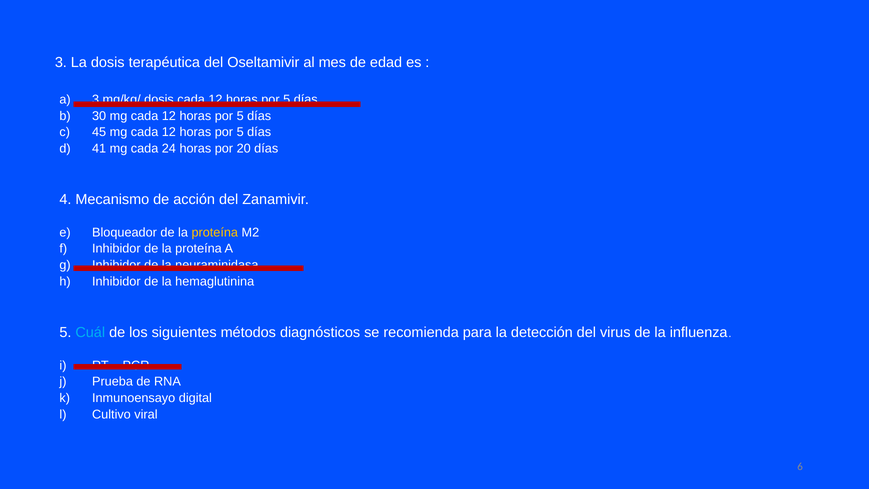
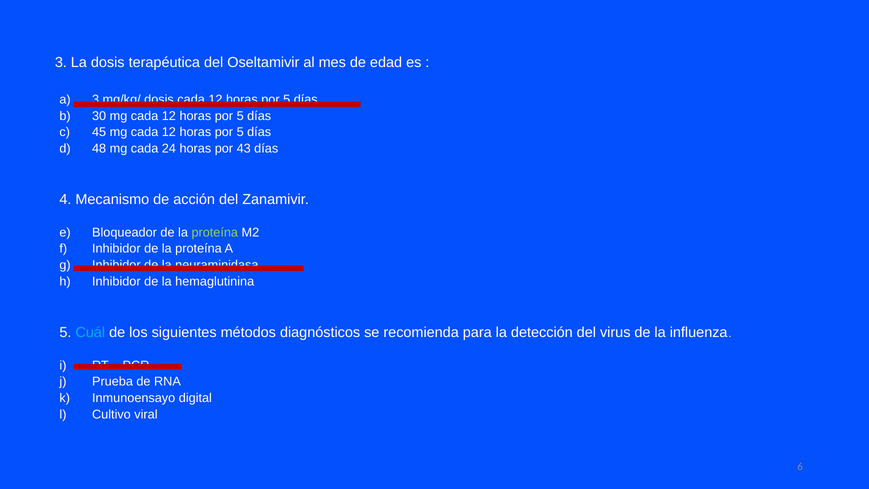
41: 41 -> 48
20: 20 -> 43
proteína at (215, 232) colour: yellow -> light green
